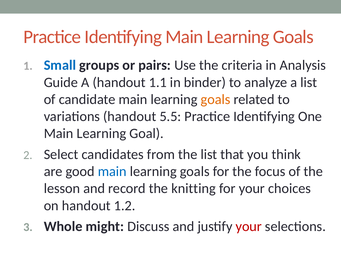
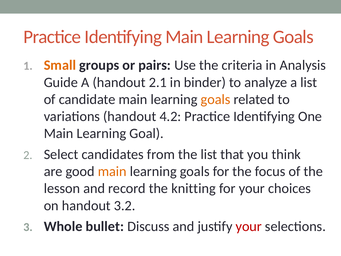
Small colour: blue -> orange
1.1: 1.1 -> 2.1
5.5: 5.5 -> 4.2
main at (112, 171) colour: blue -> orange
1.2: 1.2 -> 3.2
might: might -> bullet
